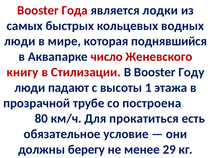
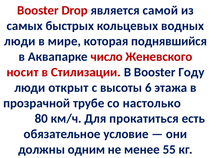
Года: Года -> Drop
лодки: лодки -> самой
книгу: книгу -> носит
падают: падают -> открыт
1: 1 -> 6
построена: построена -> настолько
берегу: берегу -> одним
29: 29 -> 55
